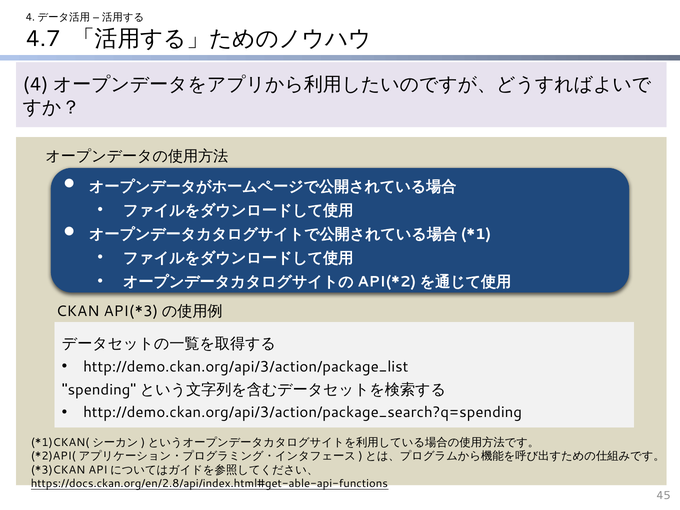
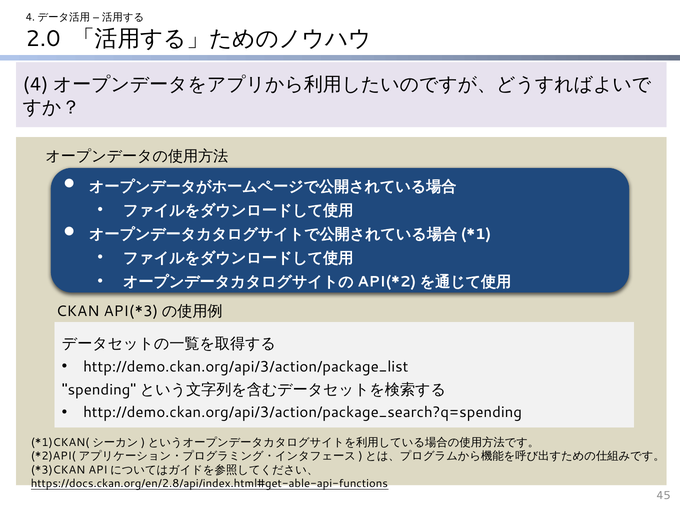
4.7: 4.7 -> 2.0
